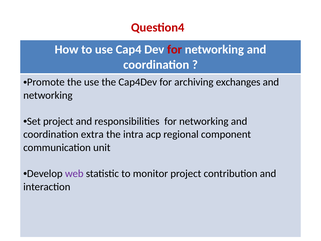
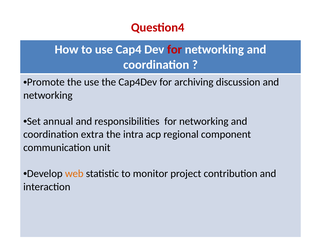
exchanges: exchanges -> discussion
Set project: project -> annual
web colour: purple -> orange
